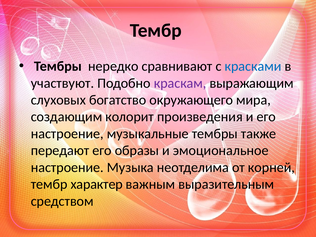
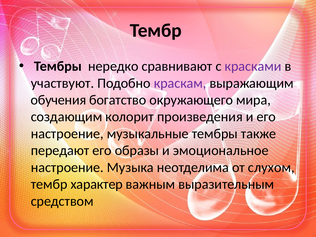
красками colour: blue -> purple
слуховых: слуховых -> обучения
корней: корней -> слухом
